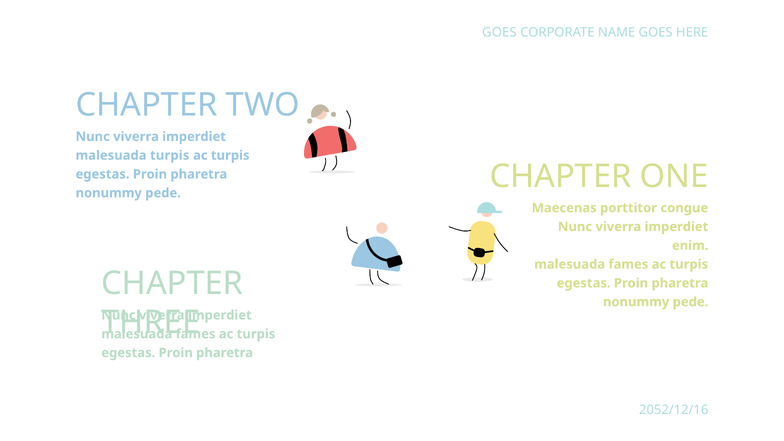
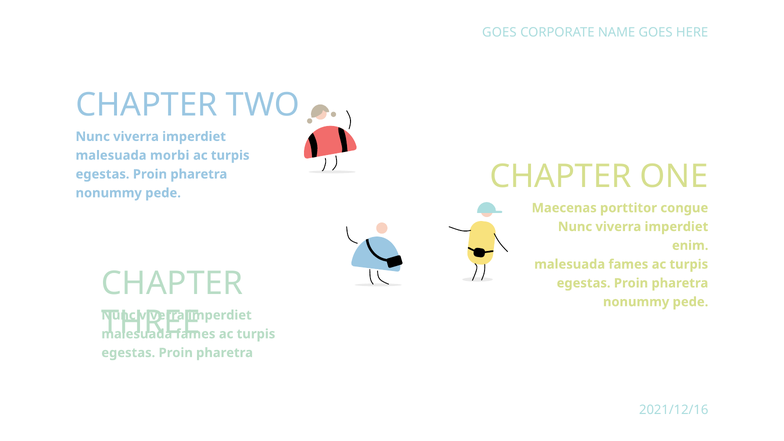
malesuada turpis: turpis -> morbi
2052/12/16: 2052/12/16 -> 2021/12/16
